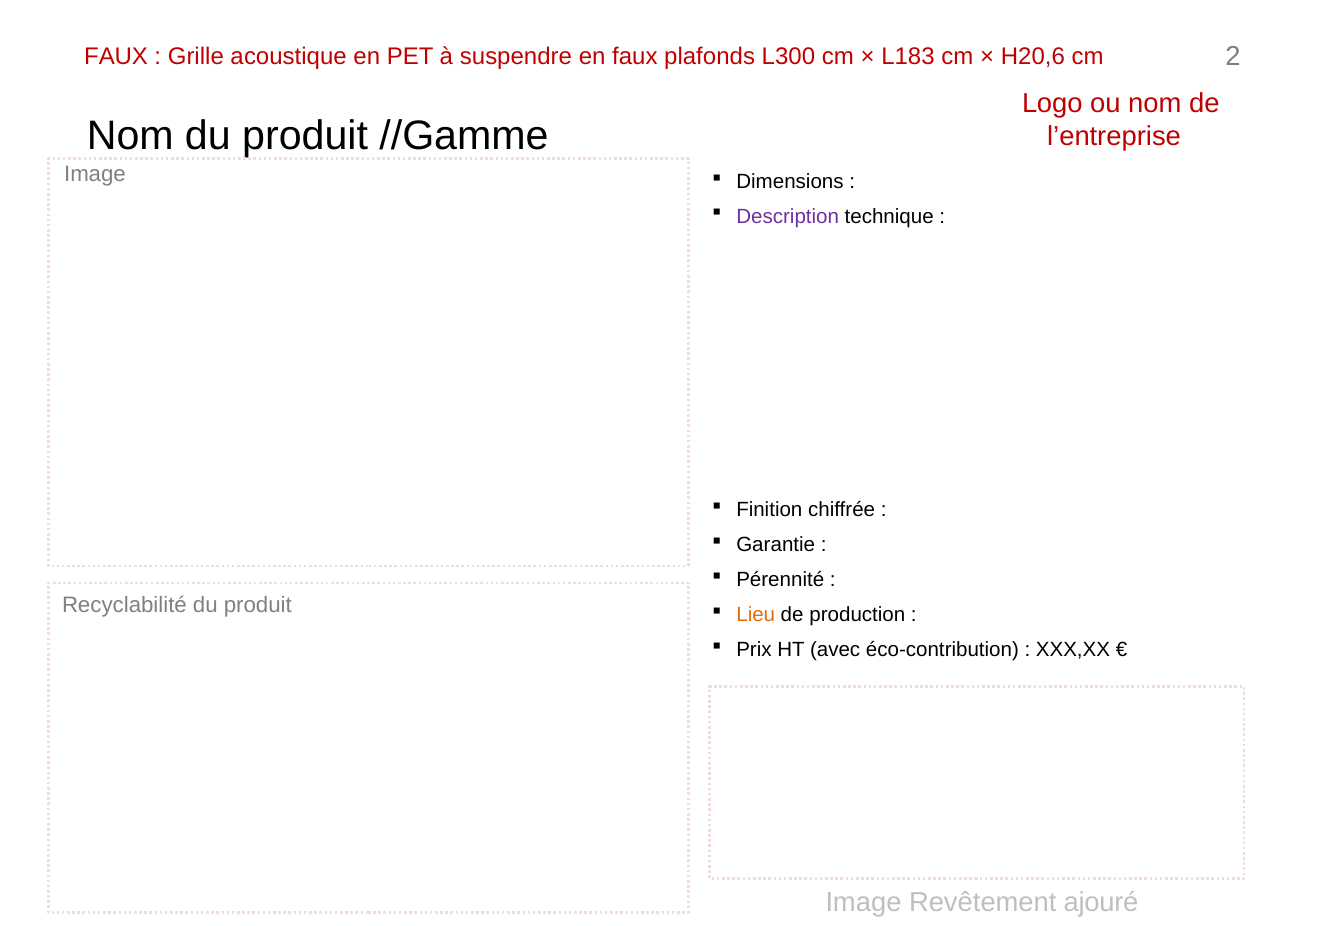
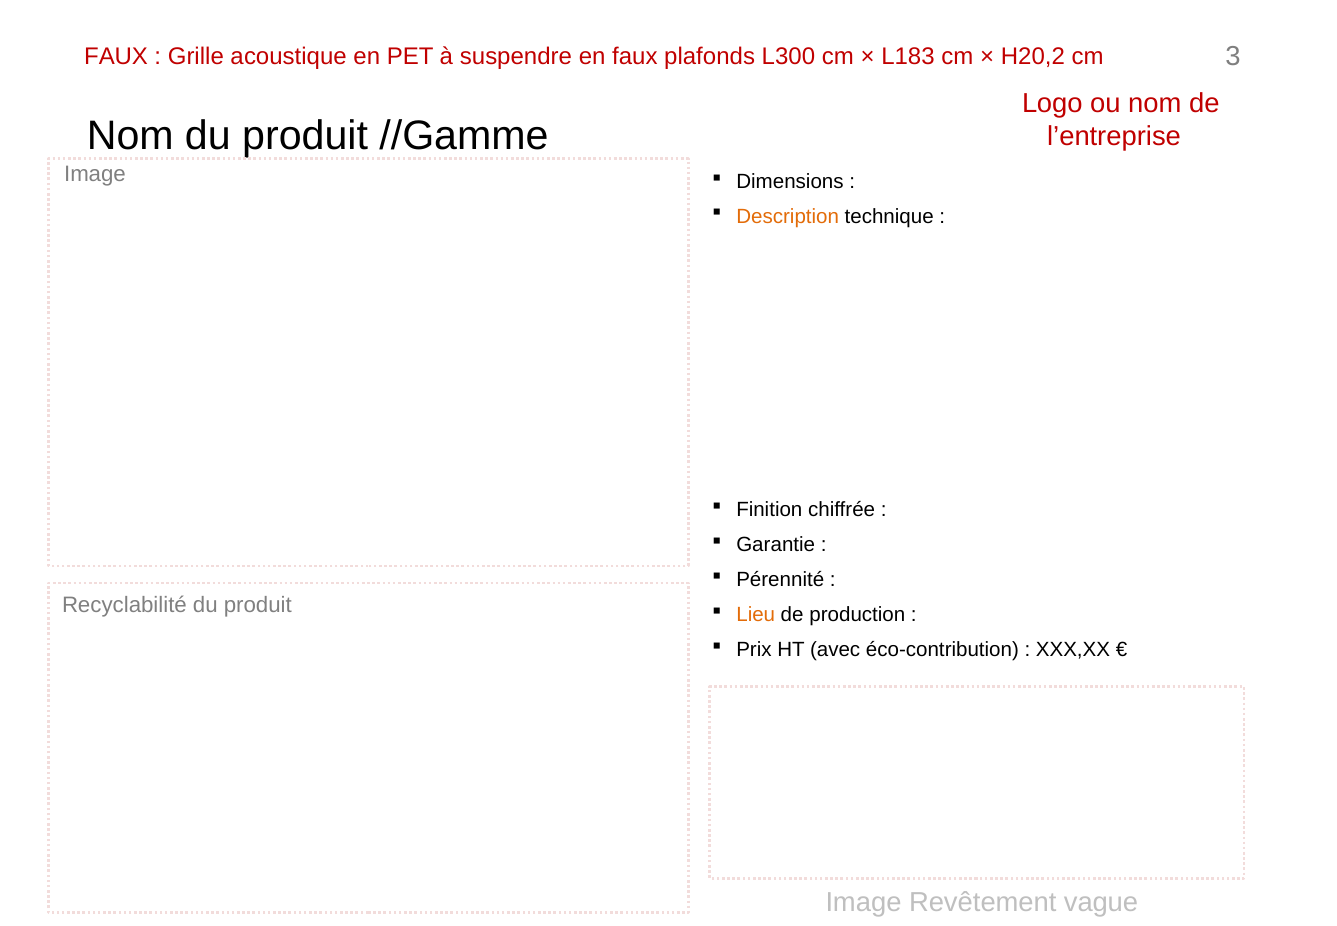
H20,6: H20,6 -> H20,2
2: 2 -> 3
Description colour: purple -> orange
ajouré: ajouré -> vague
